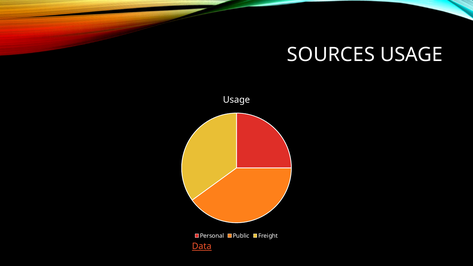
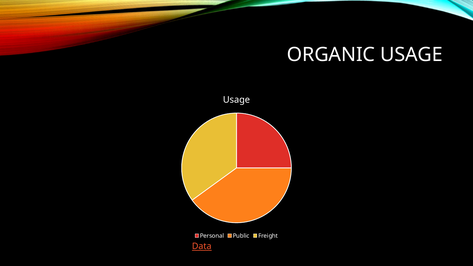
SOURCES: SOURCES -> ORGANIC
